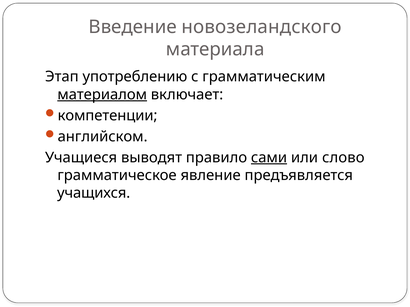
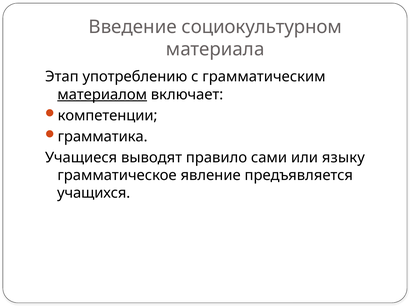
новозеландского: новозеландского -> социокультурном
английском: английском -> грамматика
сами underline: present -> none
слово: слово -> языку
